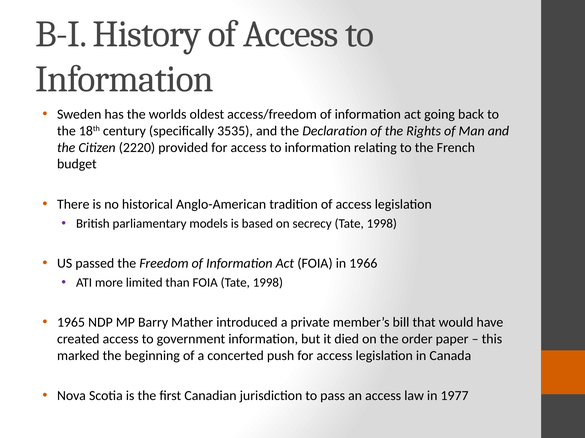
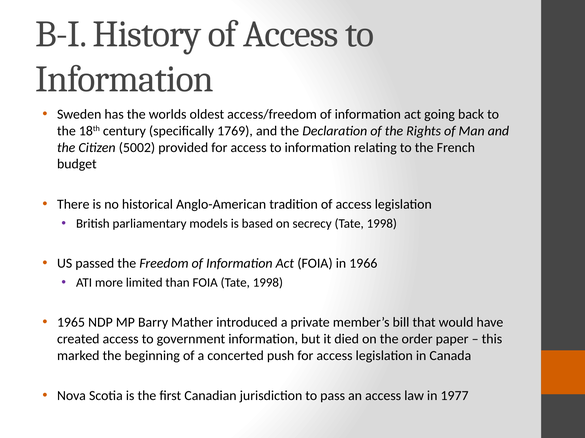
3535: 3535 -> 1769
2220: 2220 -> 5002
